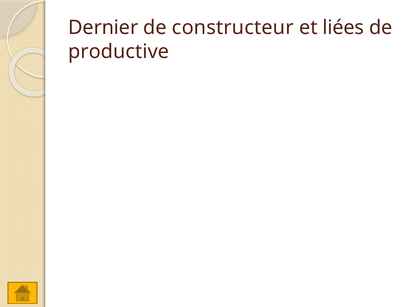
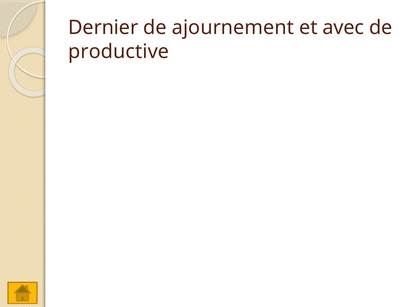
constructeur: constructeur -> ajournement
liées: liées -> avec
